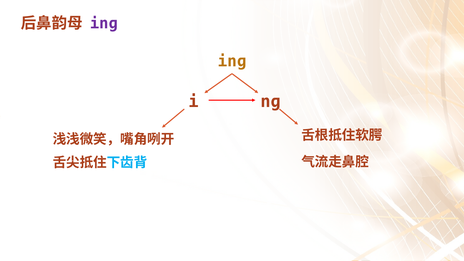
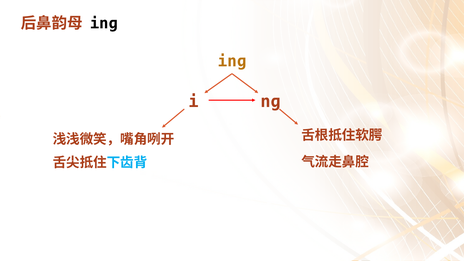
inɡ at (104, 24) colour: purple -> black
